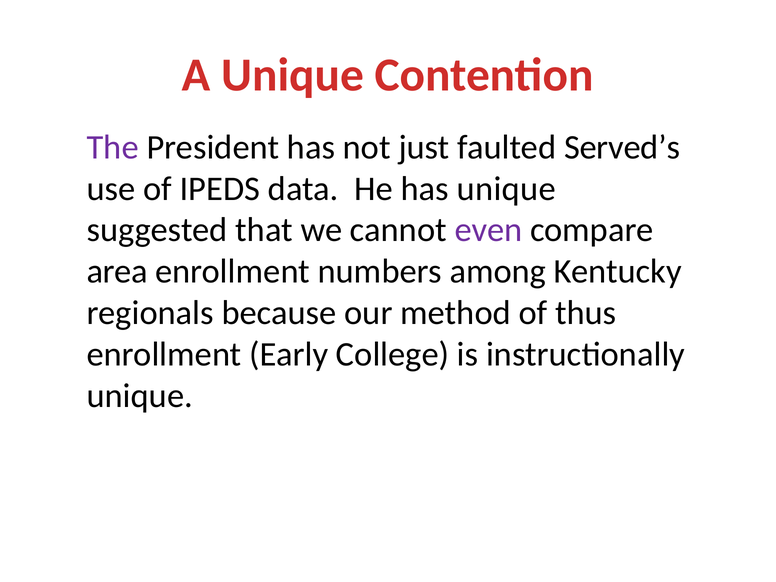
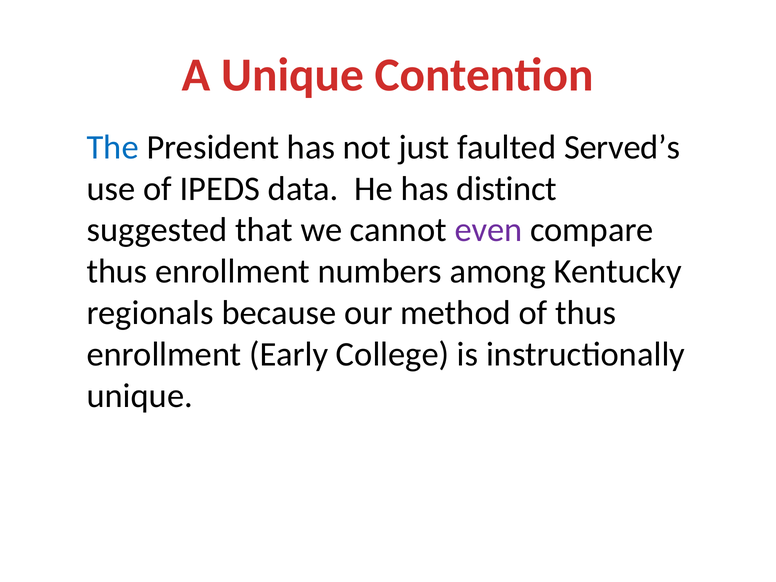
The colour: purple -> blue
has unique: unique -> distinct
area at (117, 271): area -> thus
